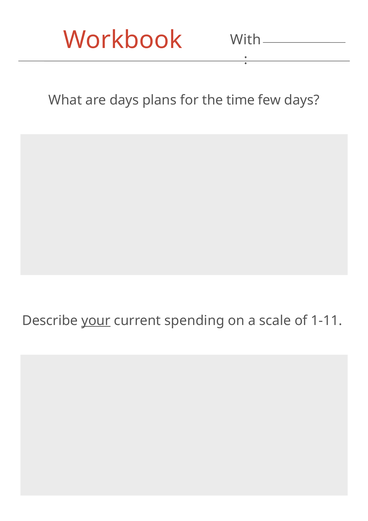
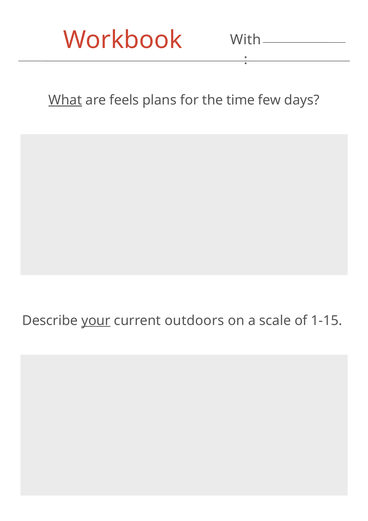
What underline: none -> present
are days: days -> feels
spending: spending -> outdoors
1-11: 1-11 -> 1-15
